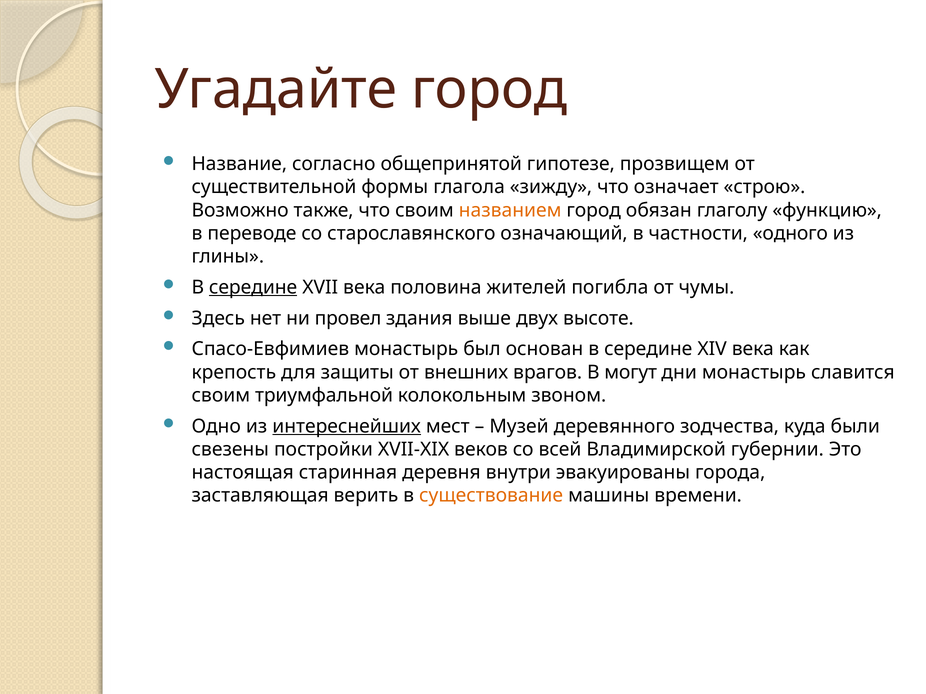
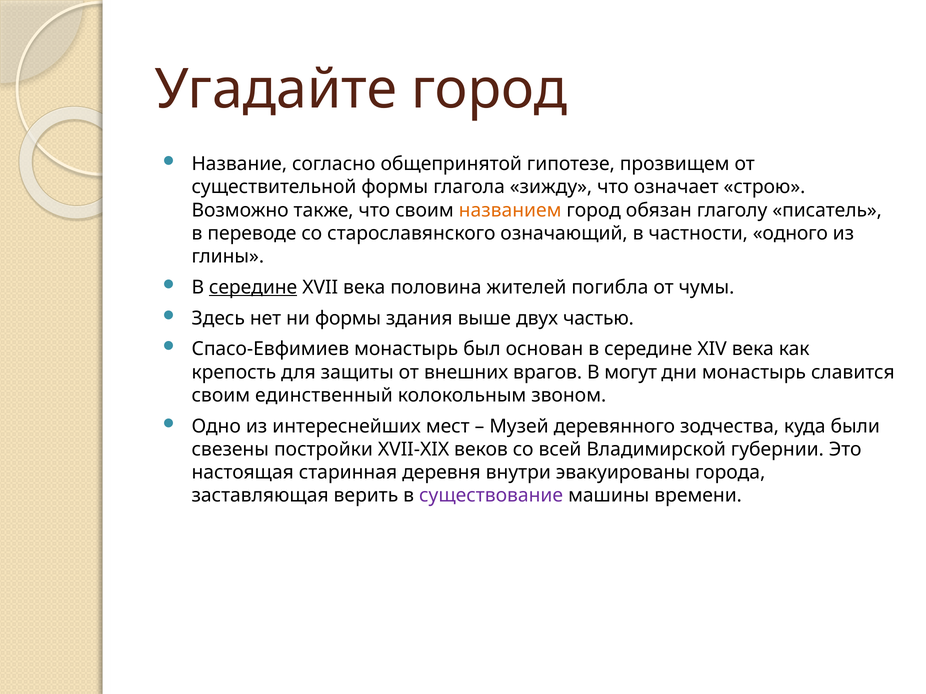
функцию: функцию -> писатель
ни провел: провел -> формы
высоте: высоте -> частью
триумфальной: триумфальной -> единственный
интереснейших underline: present -> none
существование colour: orange -> purple
